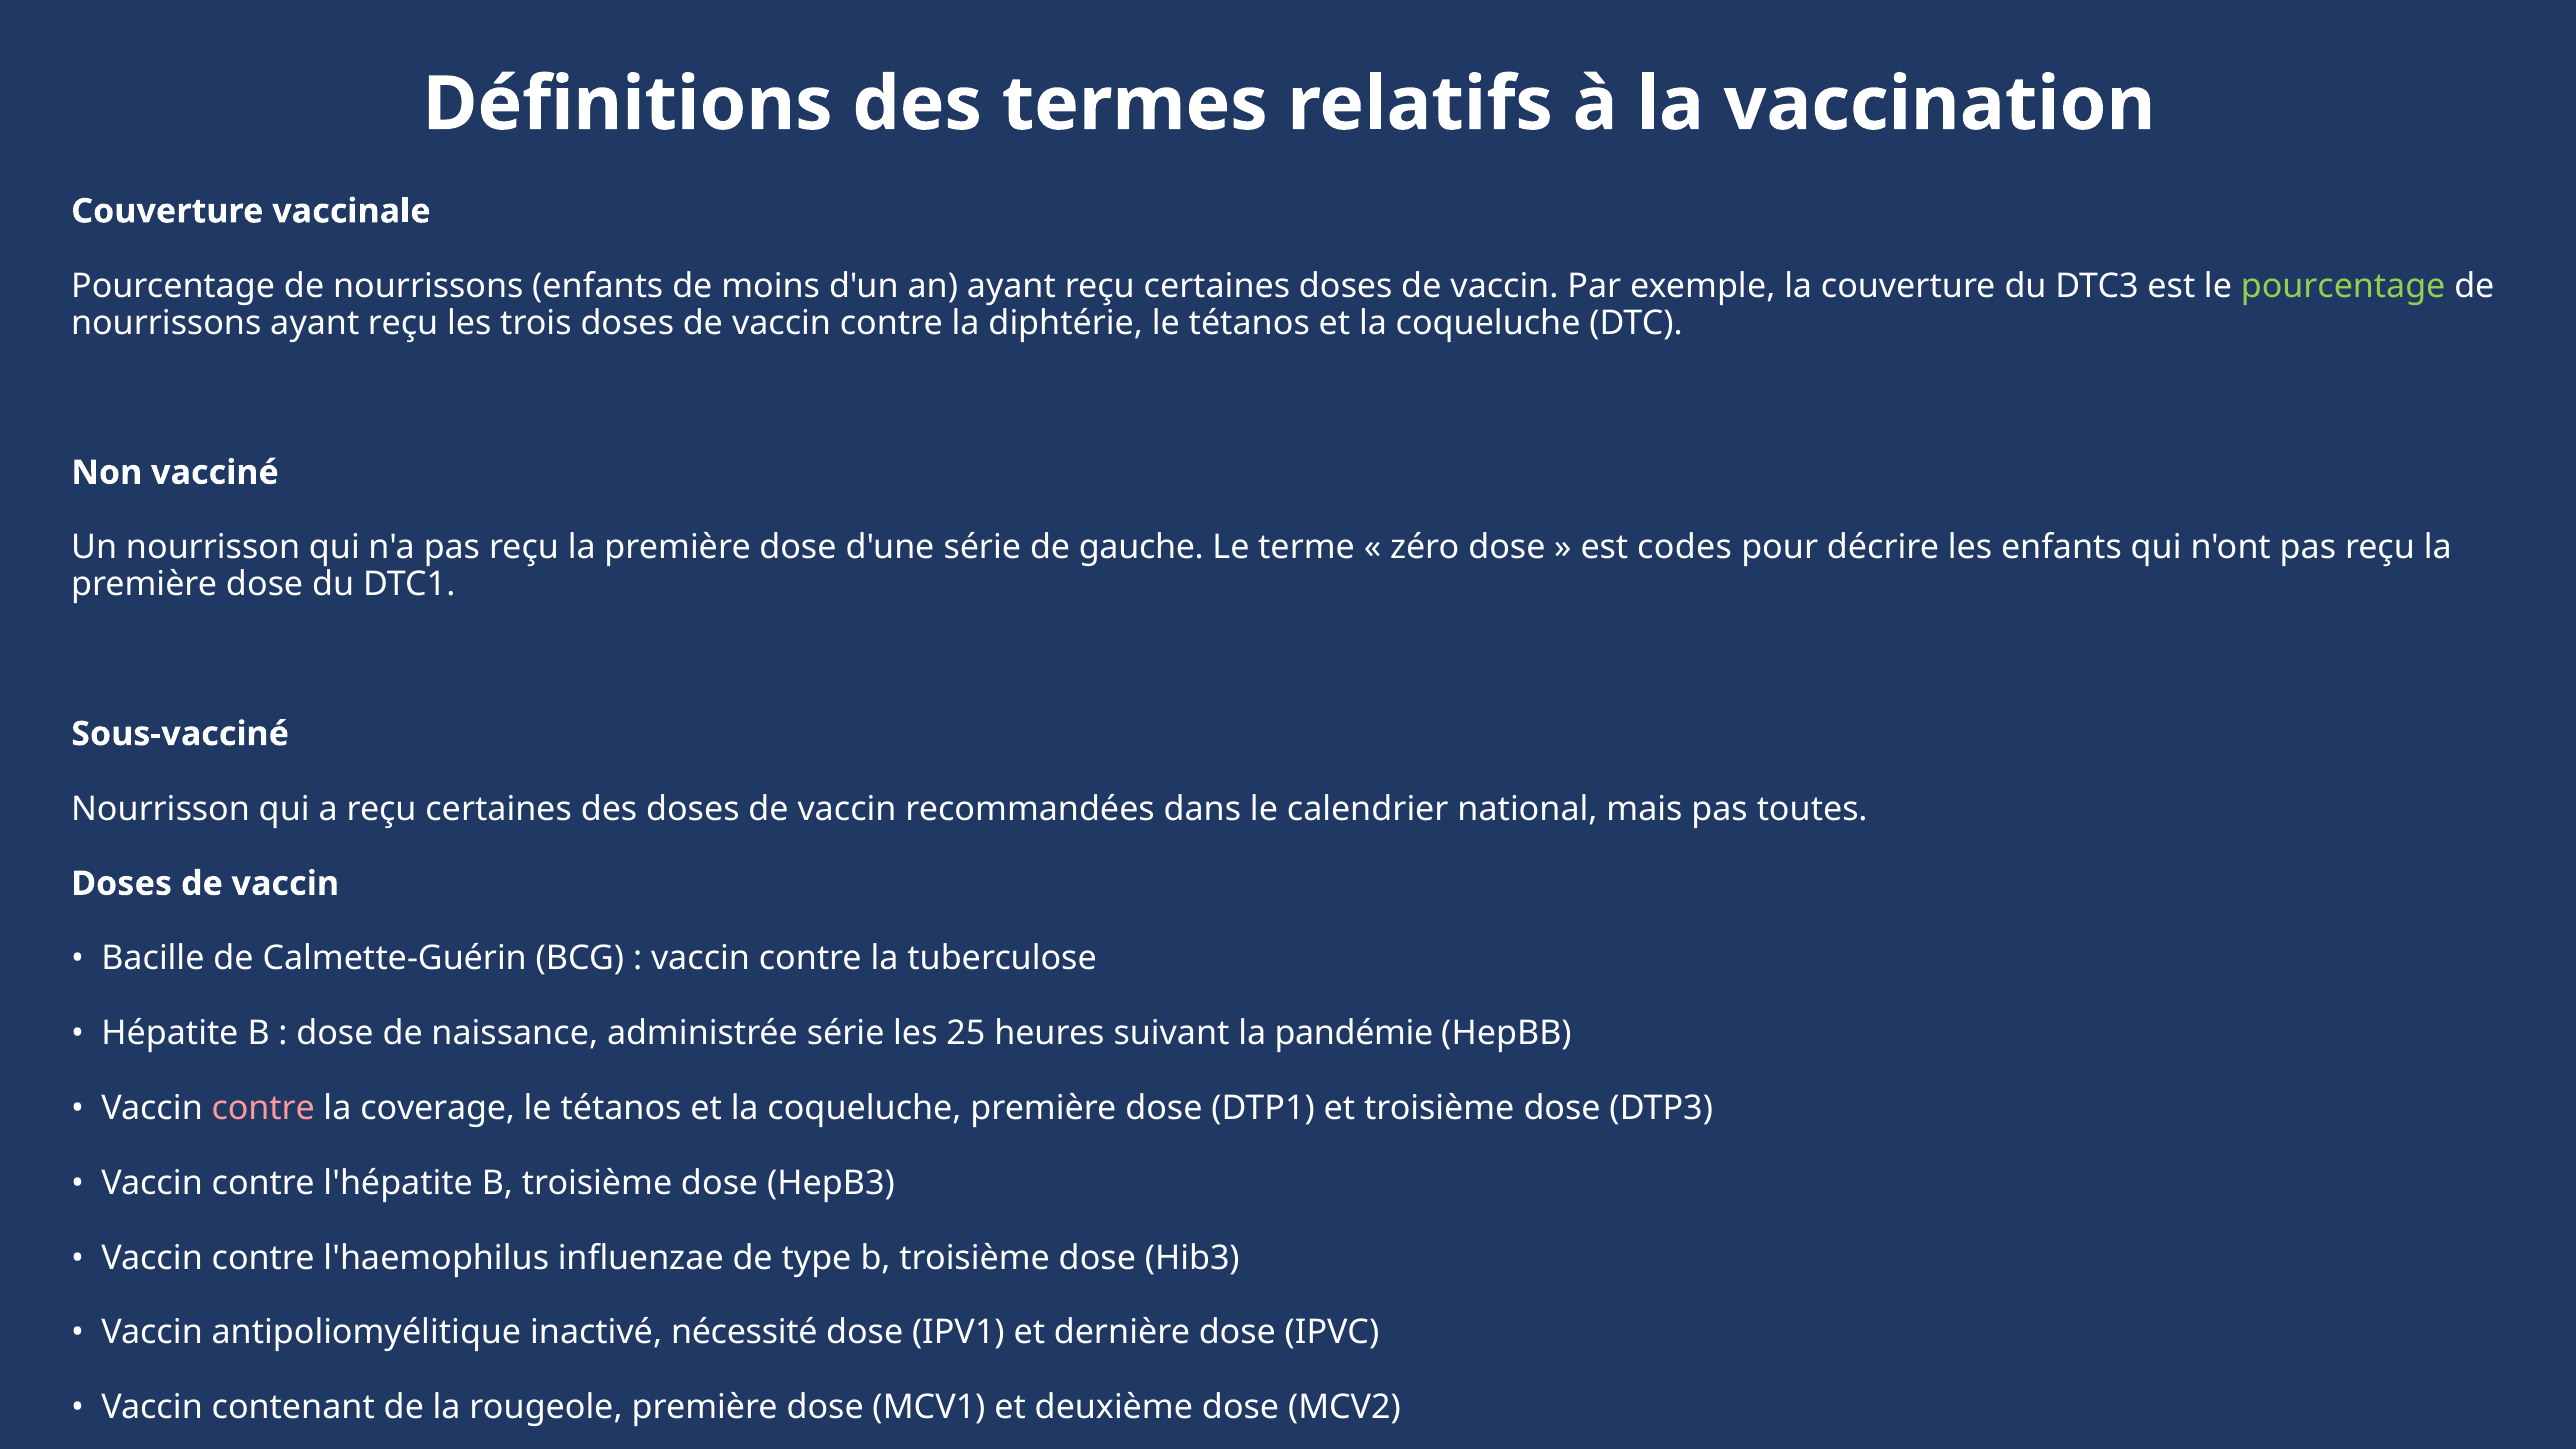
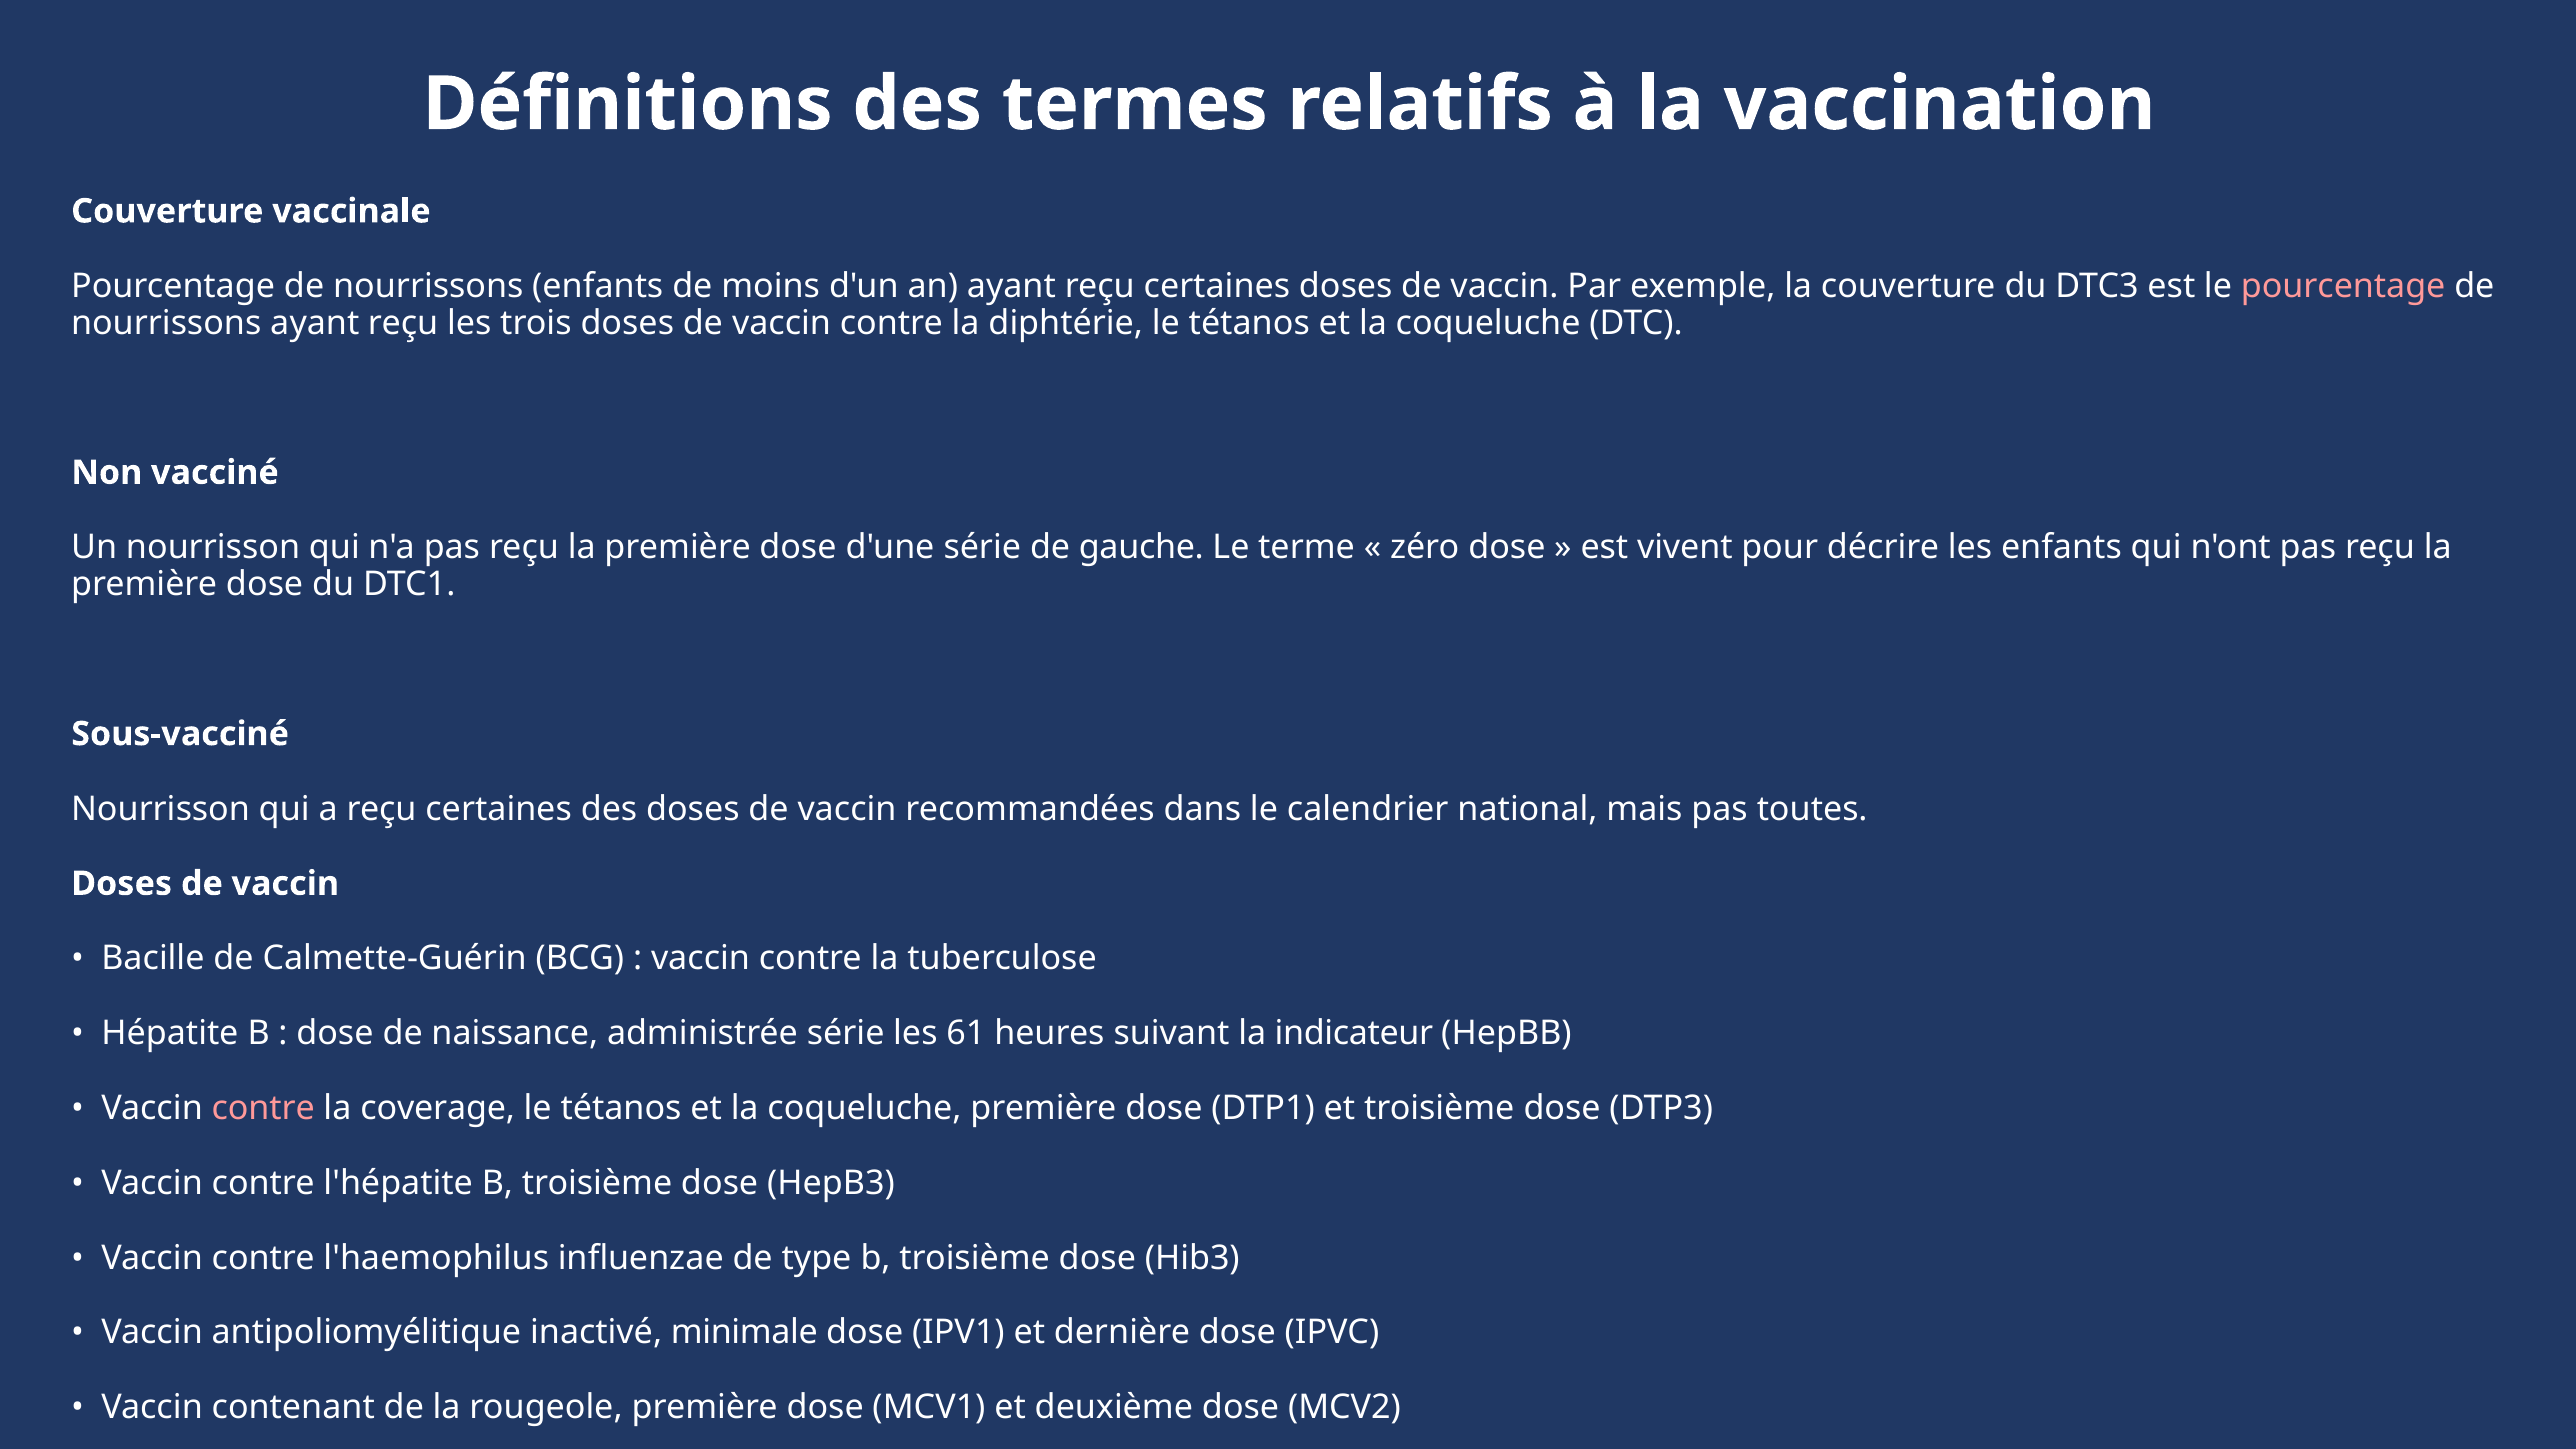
pourcentage at (2343, 286) colour: light green -> pink
codes: codes -> vivent
25: 25 -> 61
pandémie: pandémie -> indicateur
nécessité: nécessité -> minimale
